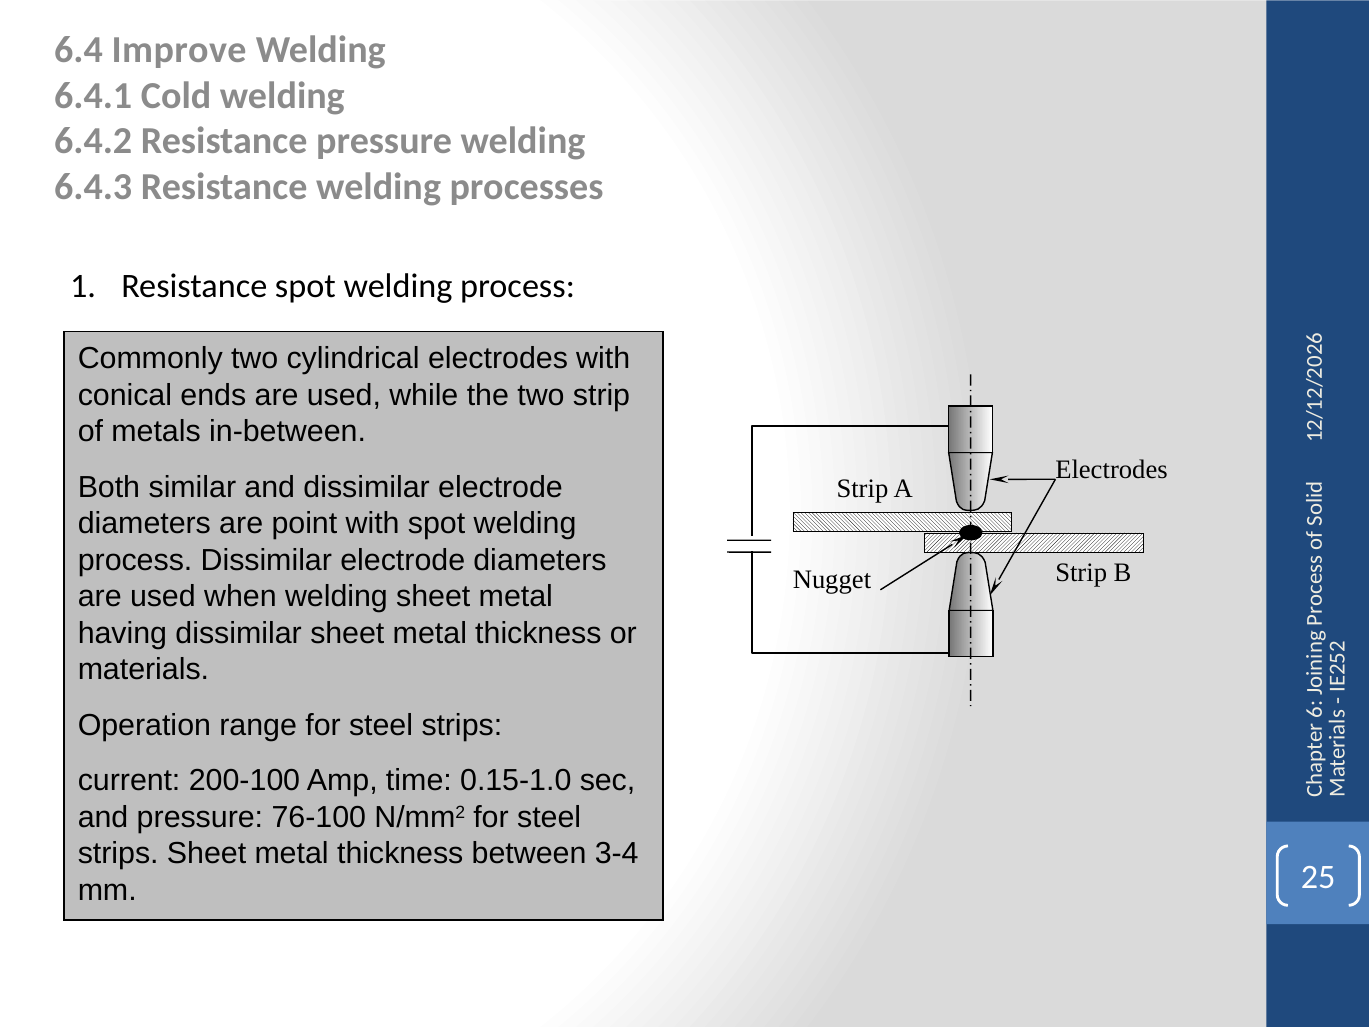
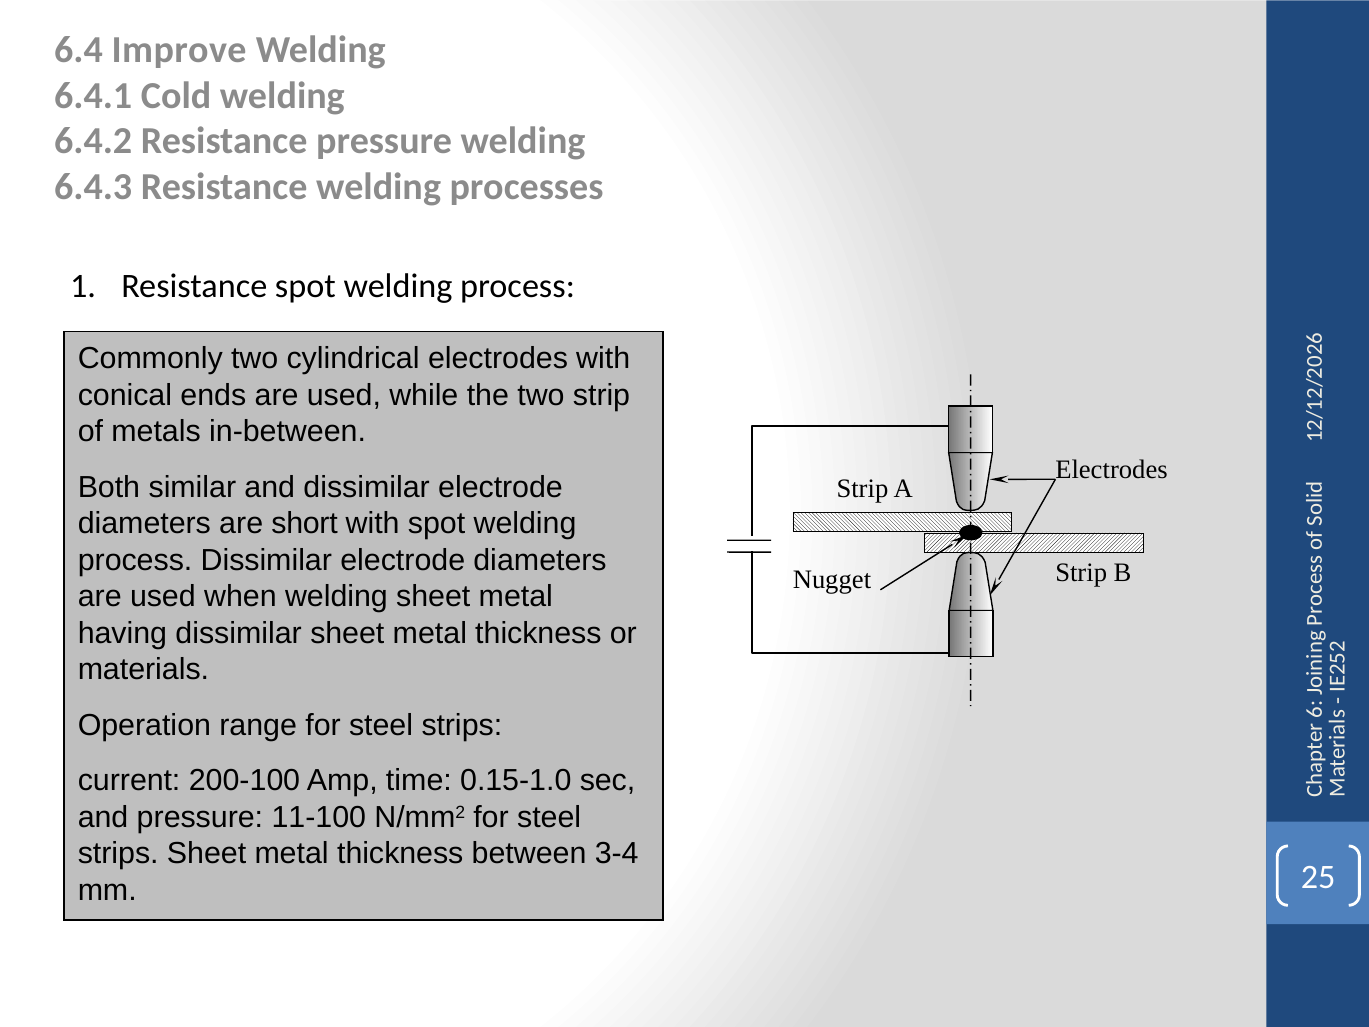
point: point -> short
76-100: 76-100 -> 11-100
